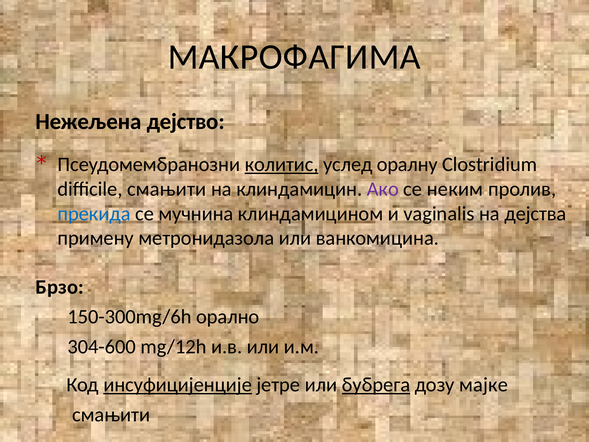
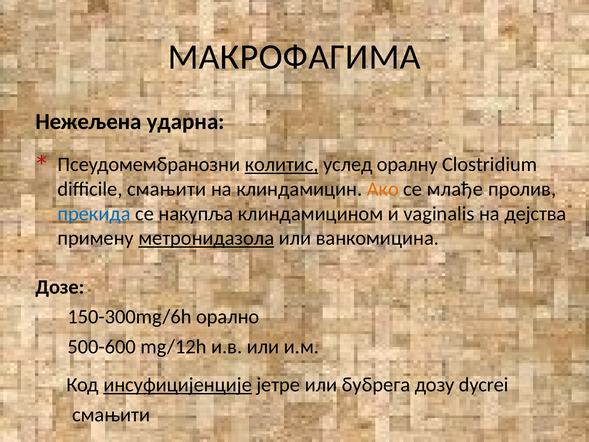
дејство: дејство -> ударна
Ако colour: purple -> orange
неким: неким -> млађе
мучнина: мучнина -> накупља
метронидазола underline: none -> present
Брзо: Брзо -> Дозе
304-600: 304-600 -> 500-600
бубрега underline: present -> none
мајке: мајке -> dycrei
